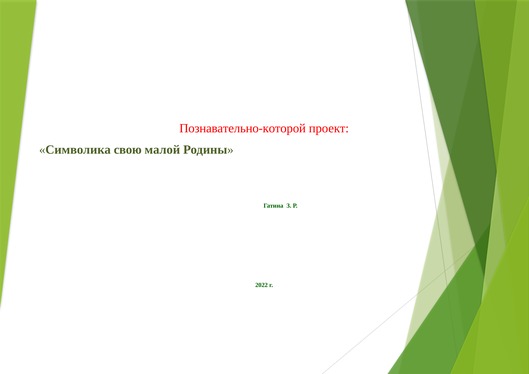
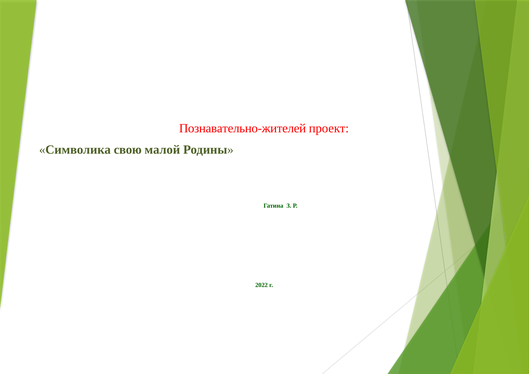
Познавательно-которой: Познавательно-которой -> Познавательно-жителей
